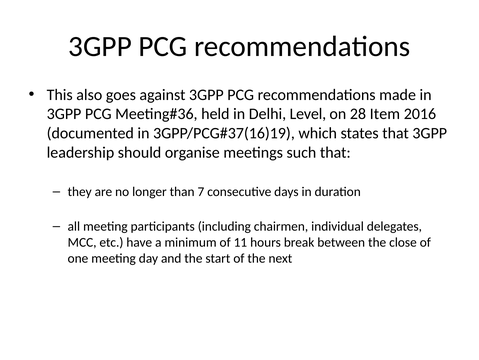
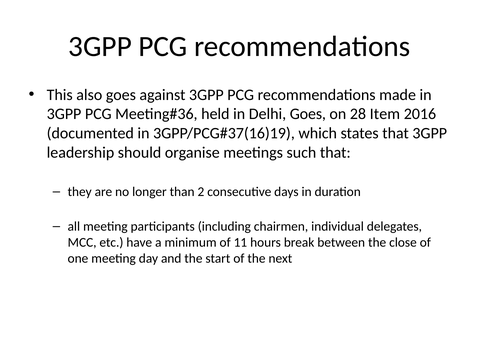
Delhi Level: Level -> Goes
7: 7 -> 2
